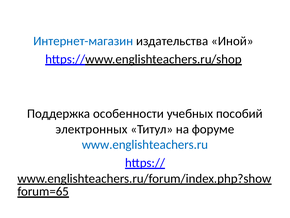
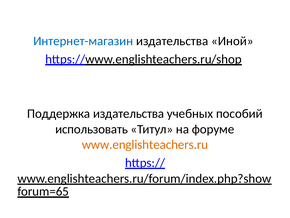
Поддержка особенности: особенности -> издательства
электронных: электронных -> использовать
www.englishteachers.ru colour: blue -> orange
